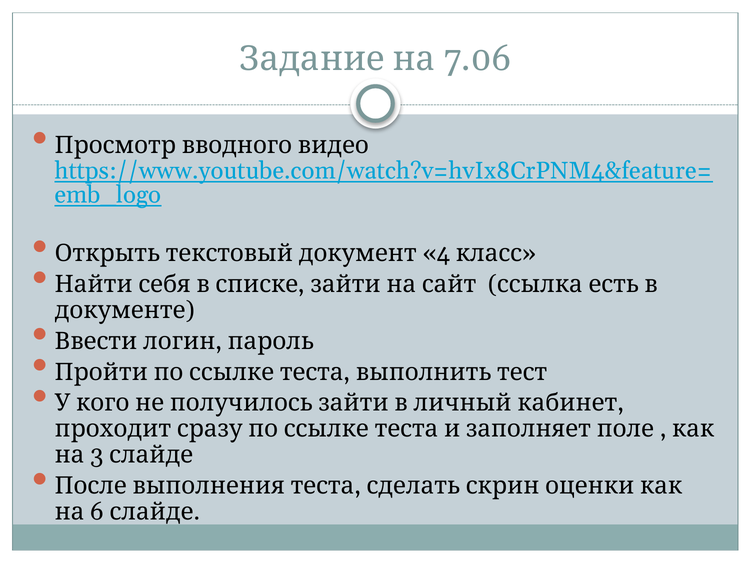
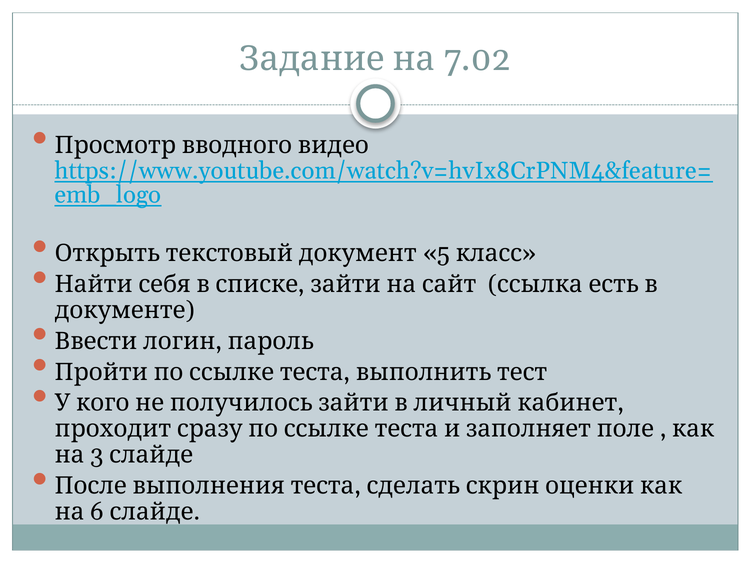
7.06: 7.06 -> 7.02
4: 4 -> 5
